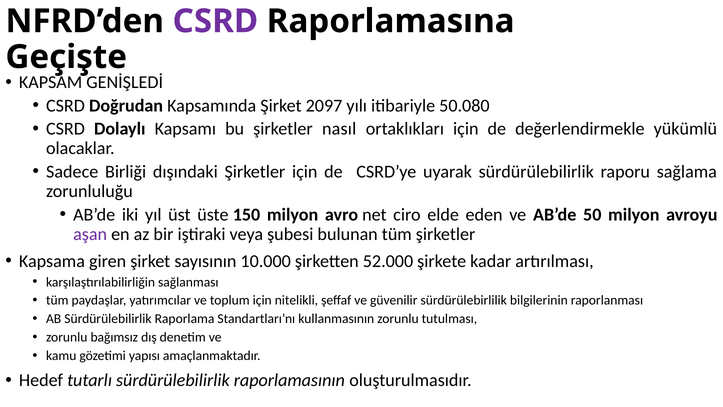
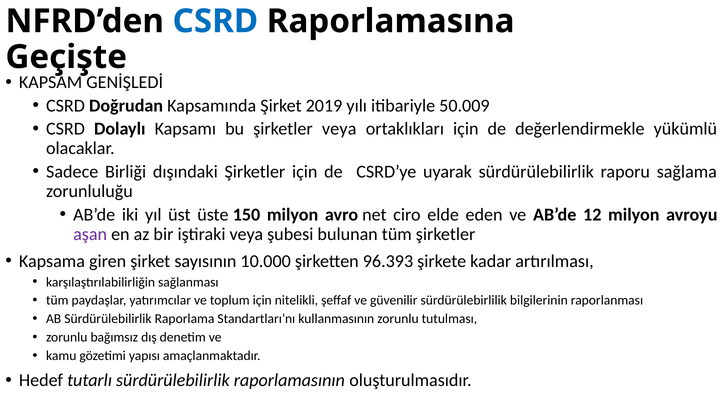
CSRD at (215, 21) colour: purple -> blue
2097: 2097 -> 2019
50.080: 50.080 -> 50.009
şirketler nasıl: nasıl -> veya
50: 50 -> 12
52.000: 52.000 -> 96.393
